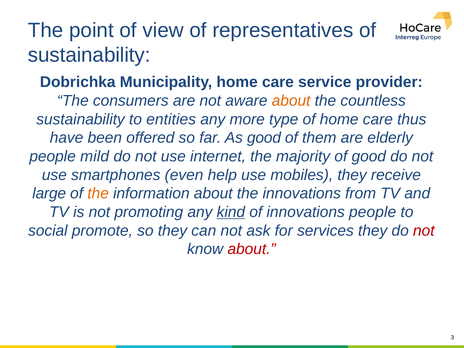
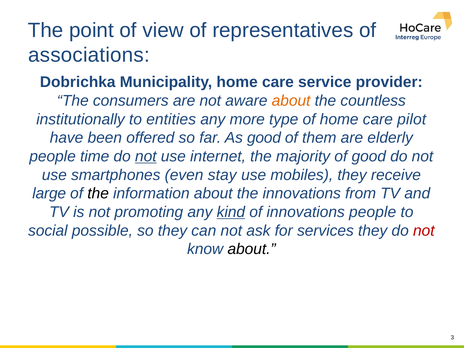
sustainability at (89, 55): sustainability -> associations
sustainability at (81, 119): sustainability -> institutionally
thus: thus -> pilot
mild: mild -> time
not at (146, 156) underline: none -> present
help: help -> stay
the at (98, 193) colour: orange -> black
promote: promote -> possible
about at (252, 249) colour: red -> black
